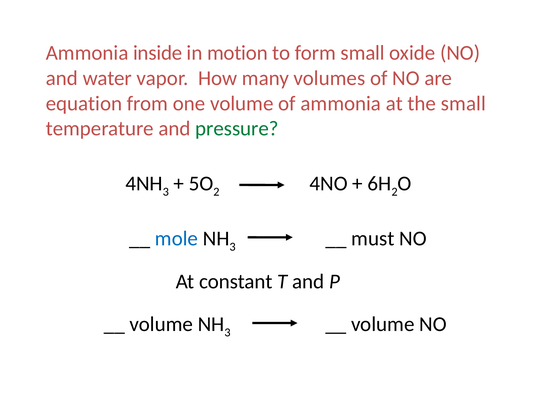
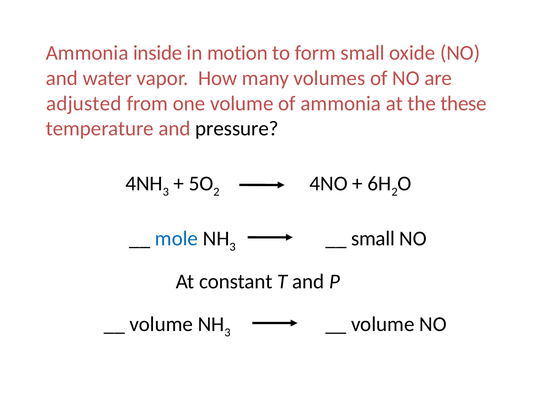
equation: equation -> adjusted
the small: small -> these
pressure colour: green -> black
must at (373, 239): must -> small
